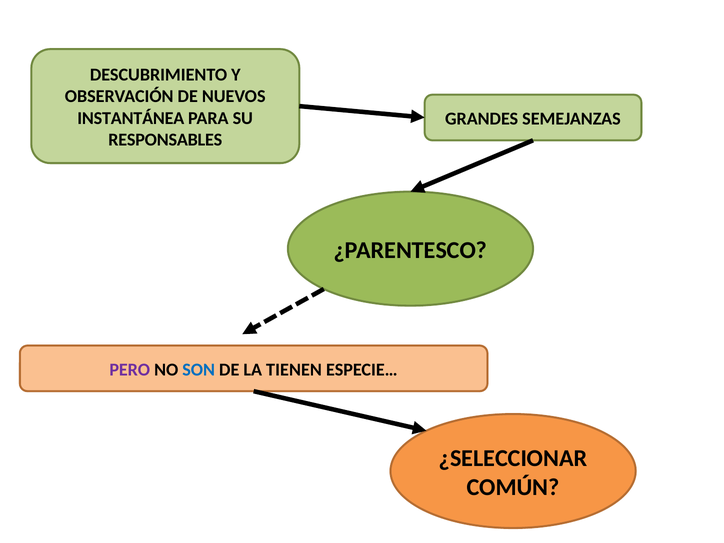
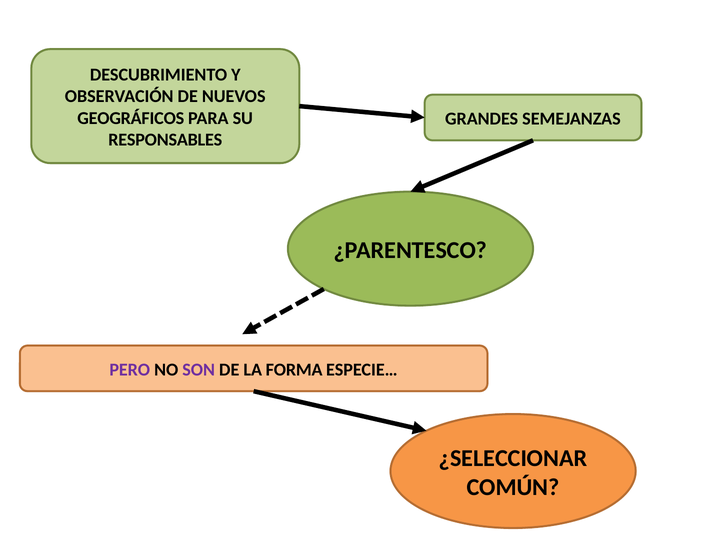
INSTANTÁNEA: INSTANTÁNEA -> GEOGRÁFICOS
SON colour: blue -> purple
TIENEN: TIENEN -> FORMA
